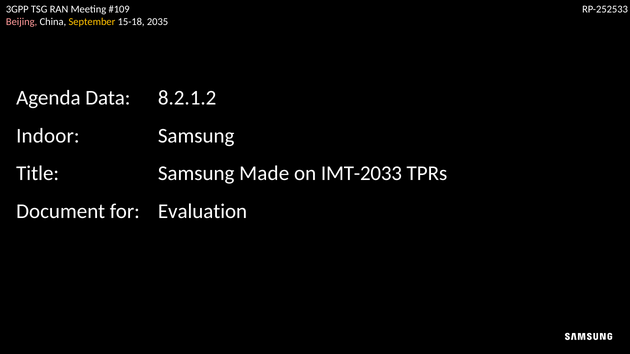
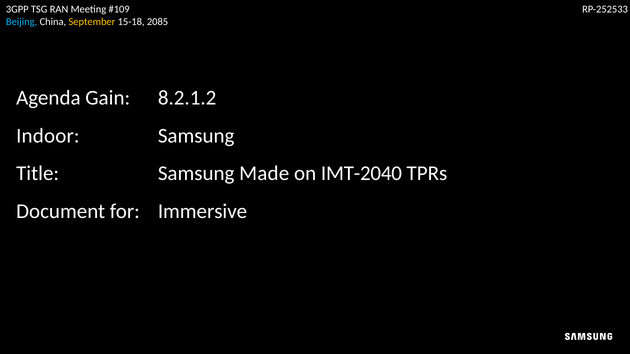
Beijing colour: pink -> light blue
2035: 2035 -> 2085
Data: Data -> Gain
IMT-2033: IMT-2033 -> IMT-2040
Evaluation: Evaluation -> Immersive
